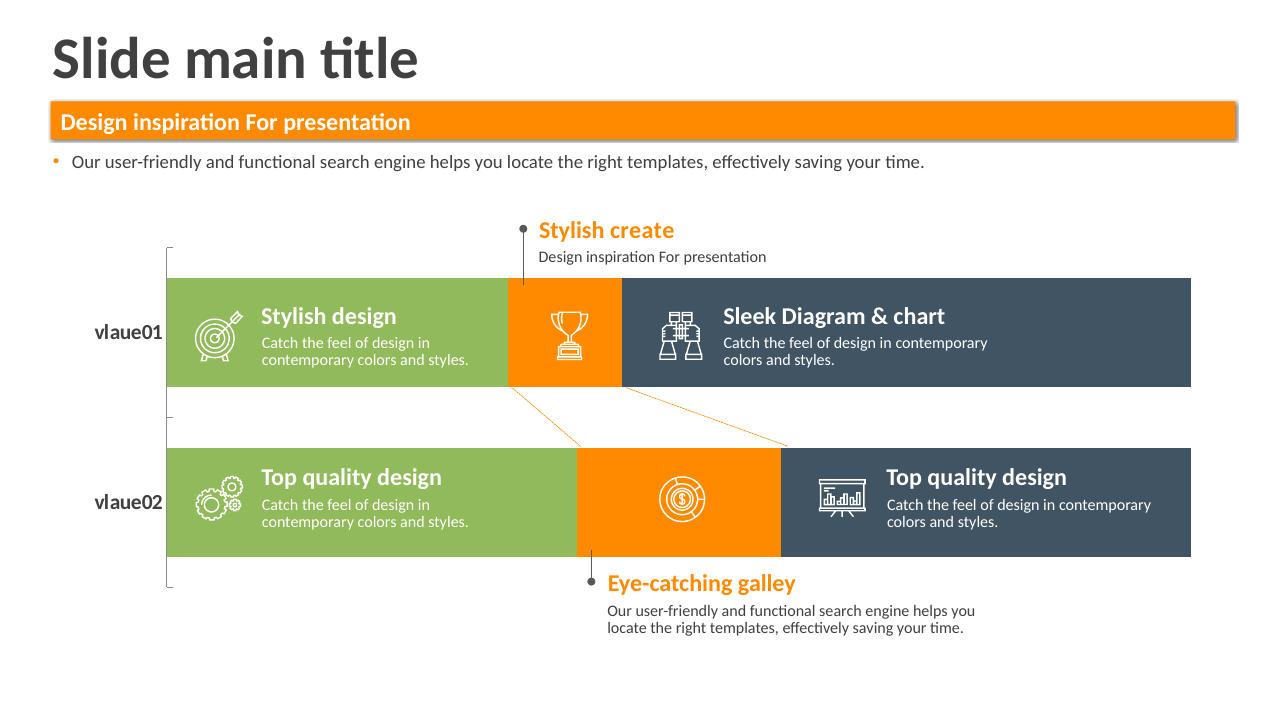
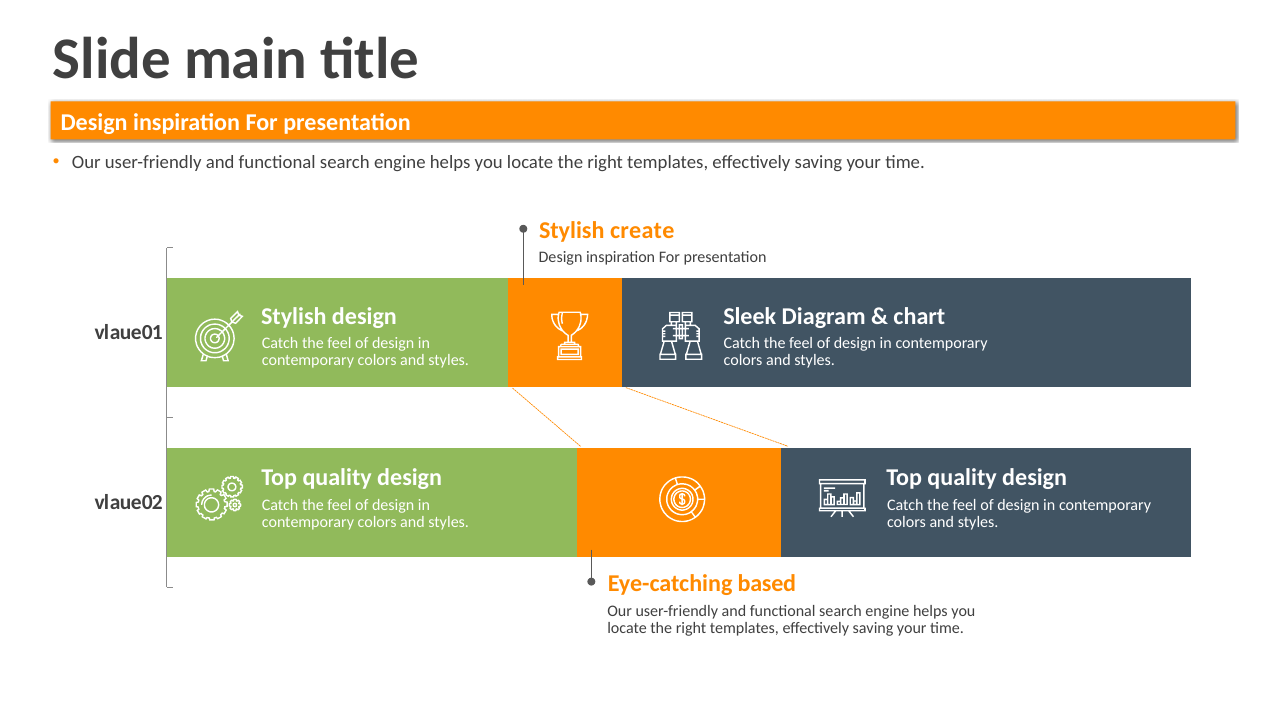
galley: galley -> based
